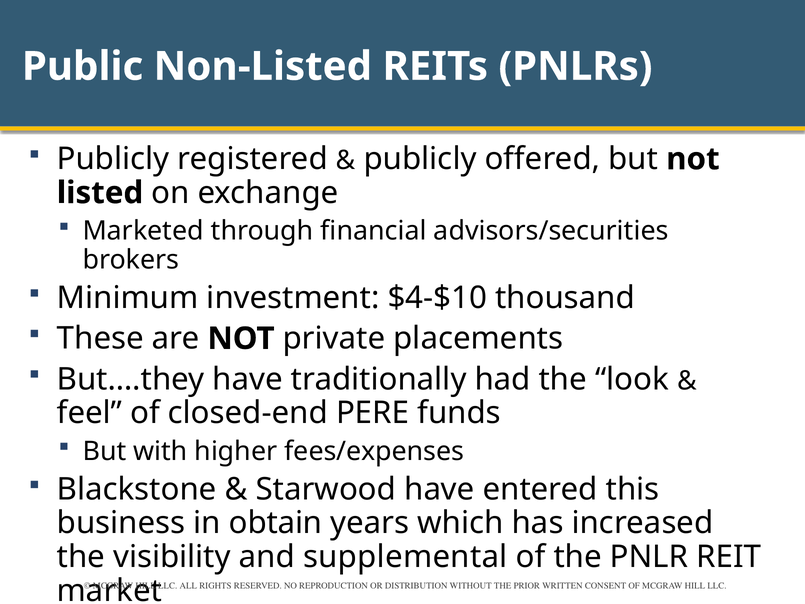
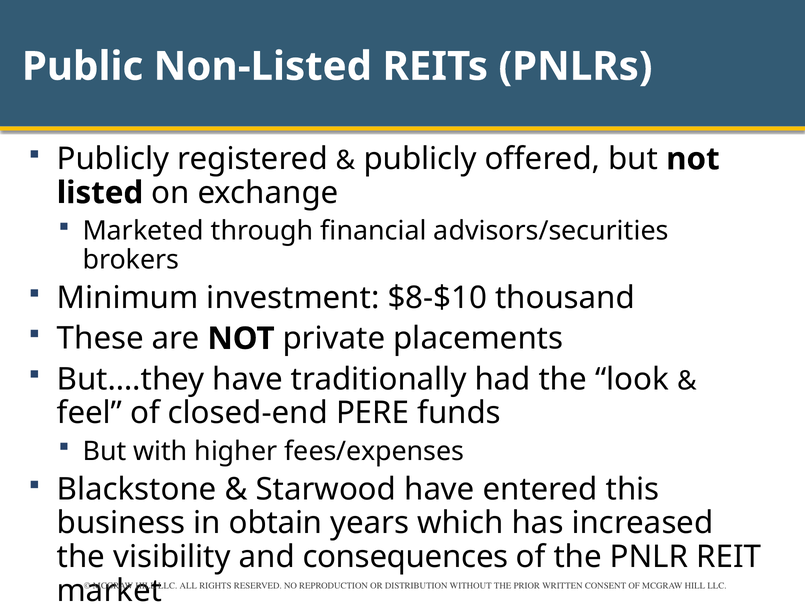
$4-$10: $4-$10 -> $8-$10
supplemental: supplemental -> consequences
